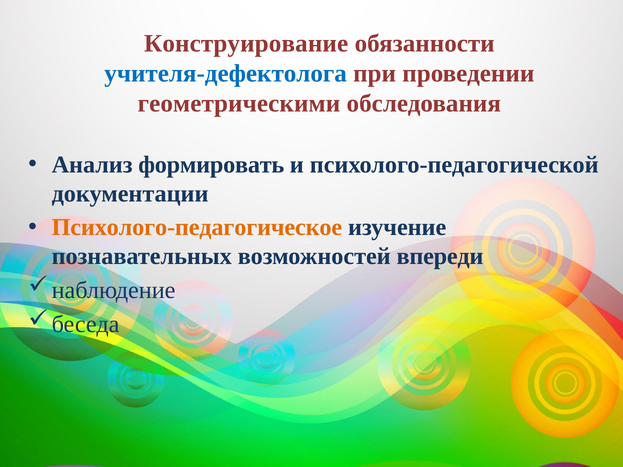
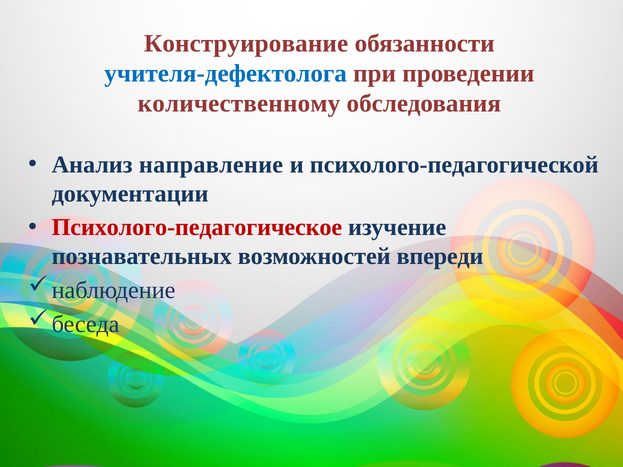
геометрическими: геометрическими -> количественному
формировать: формировать -> направление
Психолого-педагогическое colour: orange -> red
